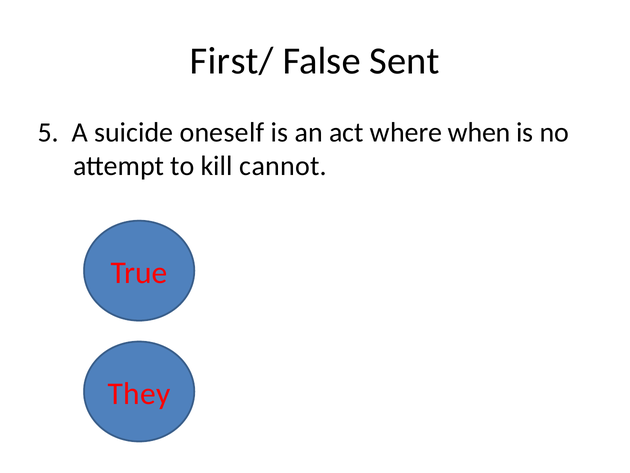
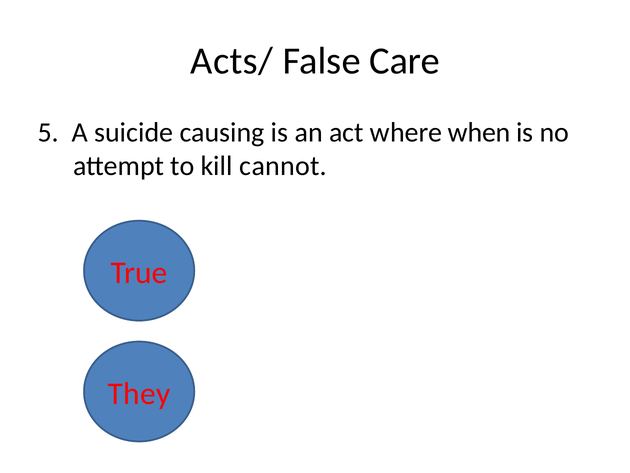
First/: First/ -> Acts/
Sent: Sent -> Care
oneself: oneself -> causing
